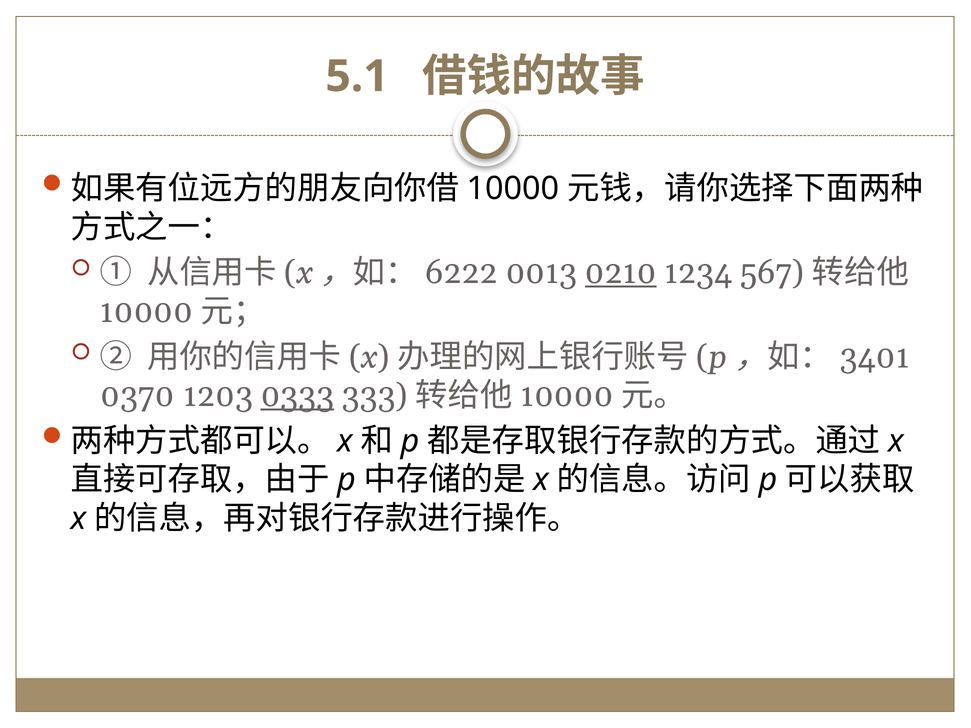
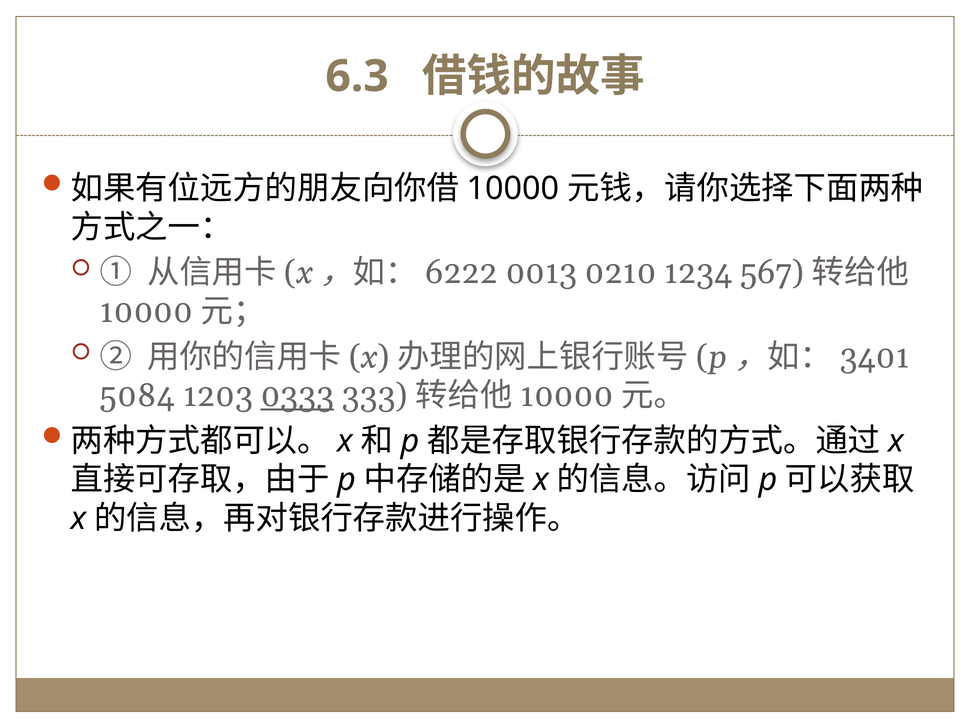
5.1: 5.1 -> 6.3
0210 underline: present -> none
0370: 0370 -> 5084
